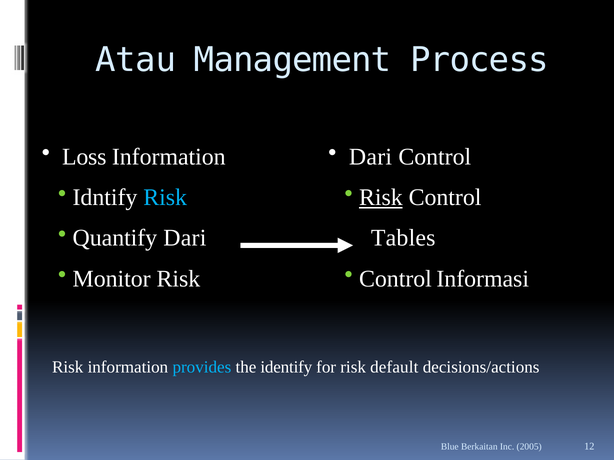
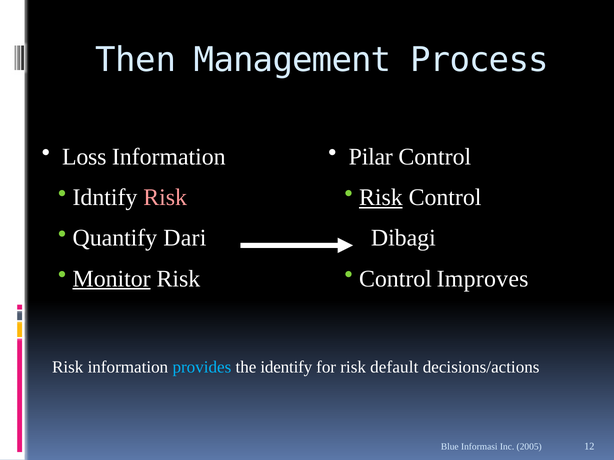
Atau: Atau -> Then
Dari at (371, 157): Dari -> Pilar
Risk at (165, 198) colour: light blue -> pink
Tables: Tables -> Dibagi
Monitor underline: none -> present
Informasi: Informasi -> Improves
Berkaitan: Berkaitan -> Informasi
